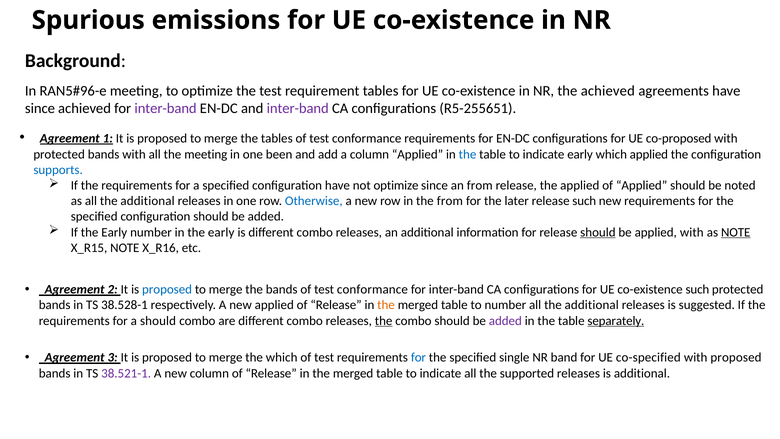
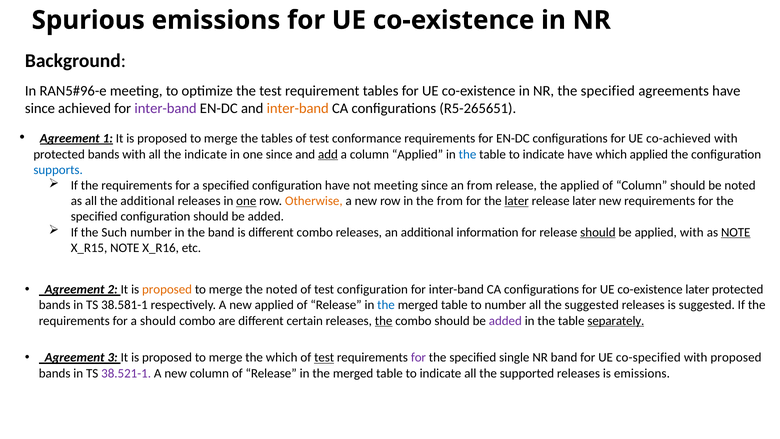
NR the achieved: achieved -> specified
inter-band at (298, 108) colour: purple -> orange
R5-255651: R5-255651 -> R5-265651
co-proposed: co-proposed -> co-achieved
the meeting: meeting -> indicate
one been: been -> since
add underline: none -> present
indicate early: early -> have
not optimize: optimize -> meeting
of Applied: Applied -> Column
one at (246, 201) underline: none -> present
Otherwise colour: blue -> orange
later at (517, 201) underline: none -> present
release such: such -> later
If the Early: Early -> Such
in the early: early -> band
proposed at (167, 289) colour: blue -> orange
the bands: bands -> noted
conformance at (372, 289): conformance -> configuration
co-existence such: such -> later
38.528-1: 38.528-1 -> 38.581-1
the at (386, 305) colour: orange -> blue
additional at (592, 305): additional -> suggested
are different combo: combo -> certain
test at (324, 358) underline: none -> present
for at (418, 358) colour: blue -> purple
is additional: additional -> emissions
